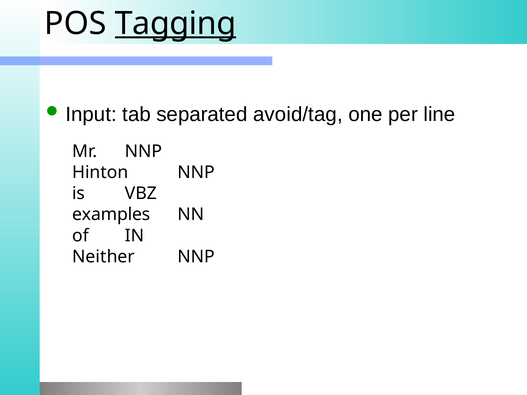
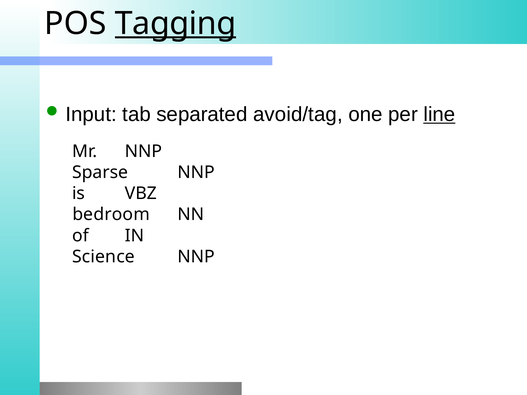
line underline: none -> present
Hinton: Hinton -> Sparse
examples: examples -> bedroom
Neither: Neither -> Science
